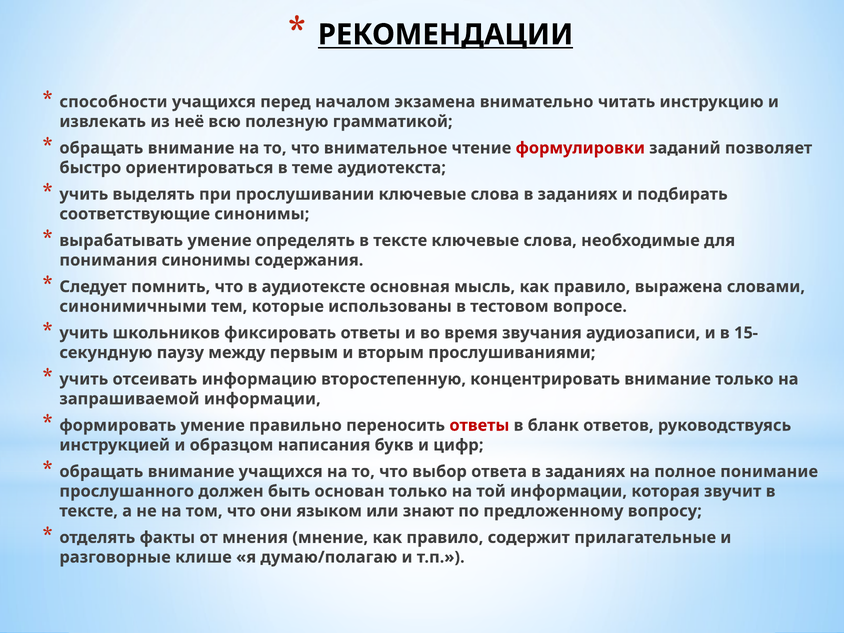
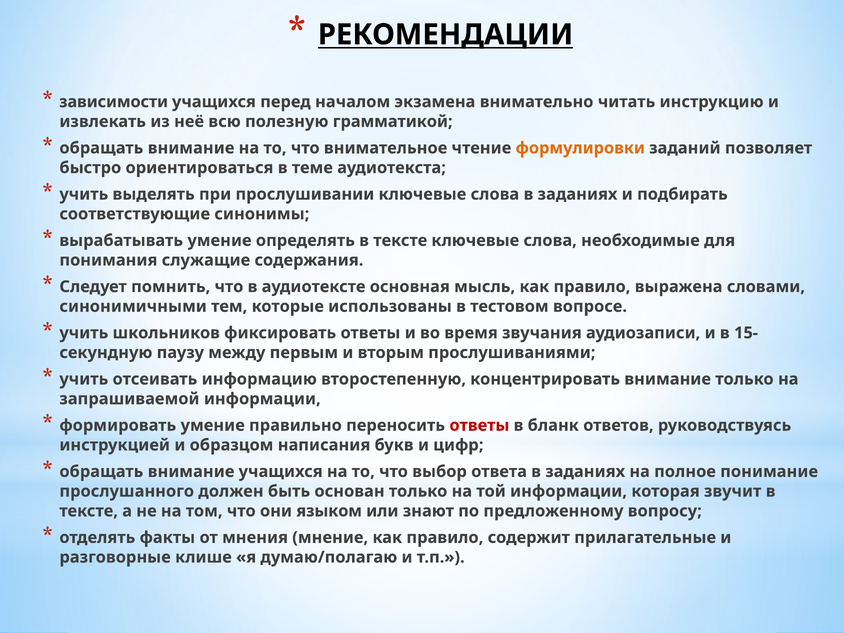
способности: способности -> зависимости
формулировки colour: red -> orange
понимания синонимы: синонимы -> служащие
